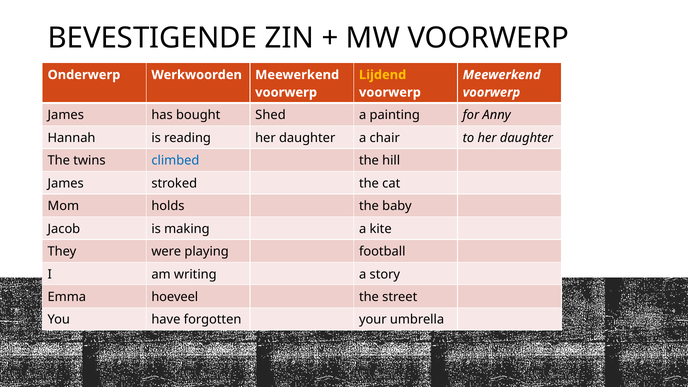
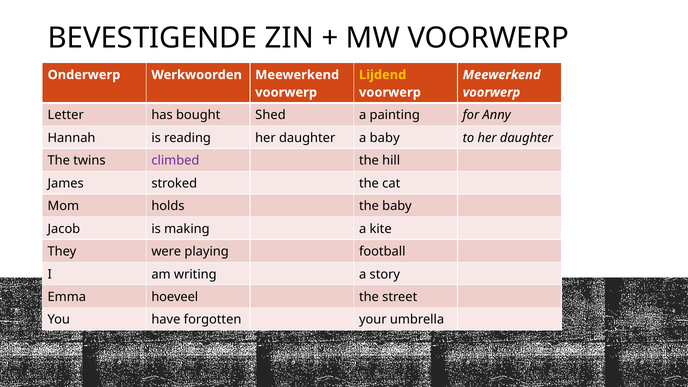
James at (66, 115): James -> Letter
a chair: chair -> baby
climbed colour: blue -> purple
